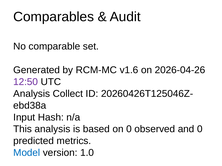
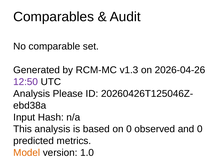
v1.6: v1.6 -> v1.3
Collect: Collect -> Please
Model colour: blue -> orange
